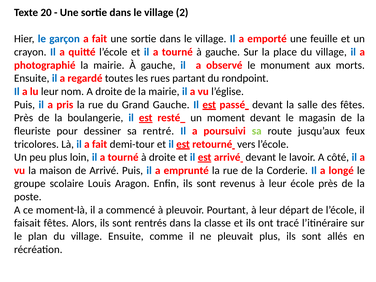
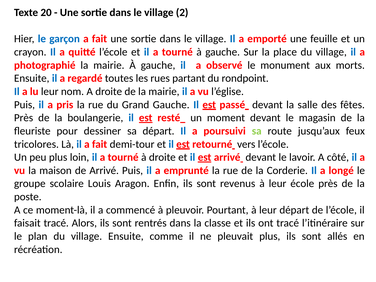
sa rentré: rentré -> départ
faisait fêtes: fêtes -> tracé
